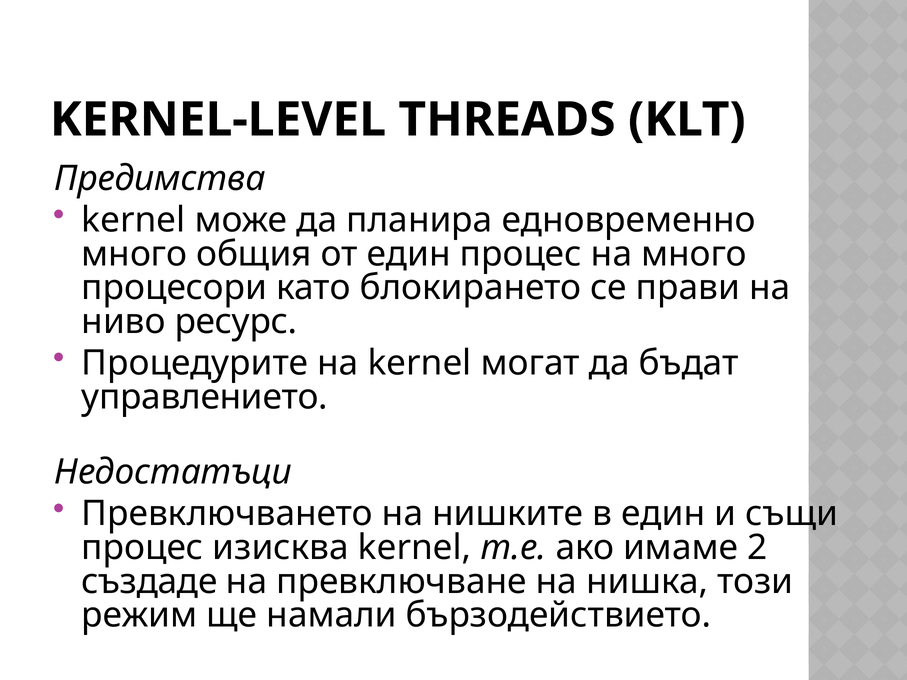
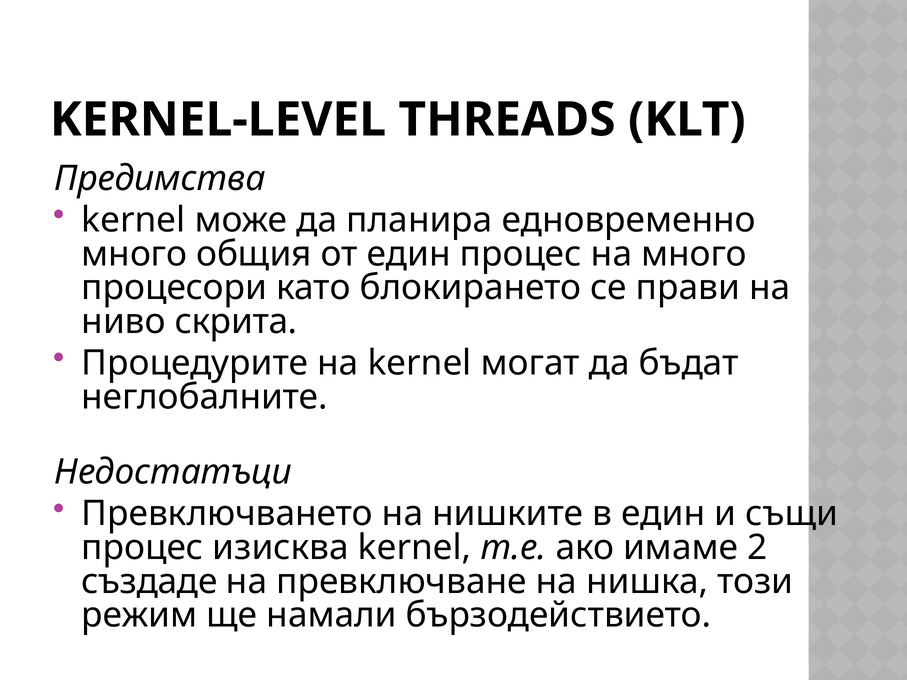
ресурс: ресурс -> скрита
управлението: управлението -> неглобалните
